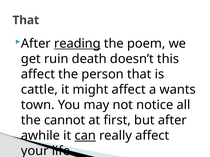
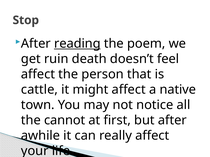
That at (26, 20): That -> Stop
this: this -> feel
wants: wants -> native
can underline: present -> none
